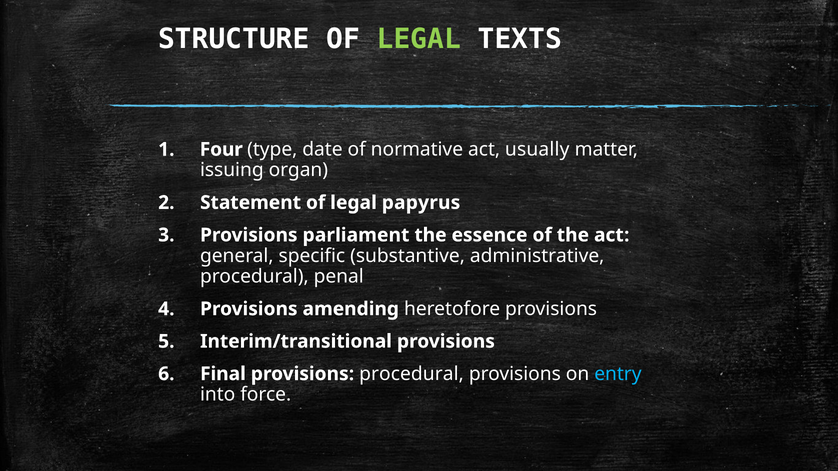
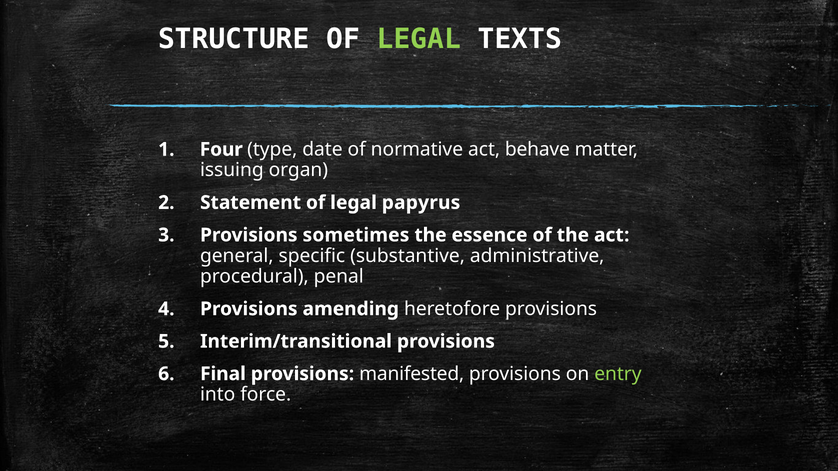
usually: usually -> behave
parliament: parliament -> sometimes
provisions procedural: procedural -> manifested
entry colour: light blue -> light green
